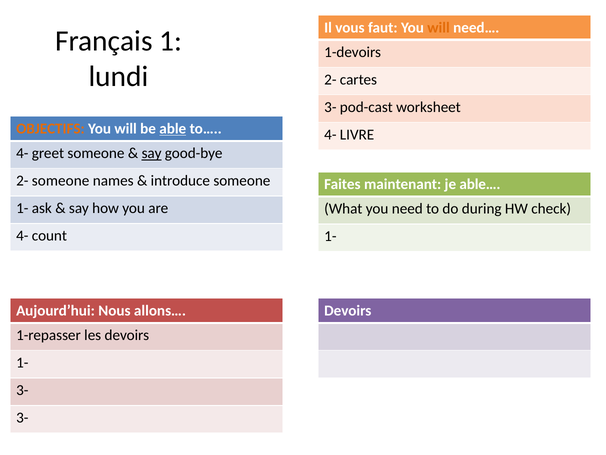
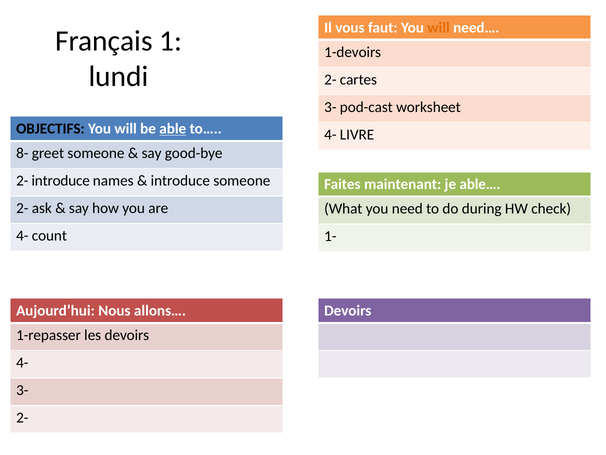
OBJECTIFS colour: orange -> black
4- at (22, 153): 4- -> 8-
say at (152, 153) underline: present -> none
2- someone: someone -> introduce
1- at (22, 208): 1- -> 2-
1- at (22, 362): 1- -> 4-
3- at (22, 417): 3- -> 2-
